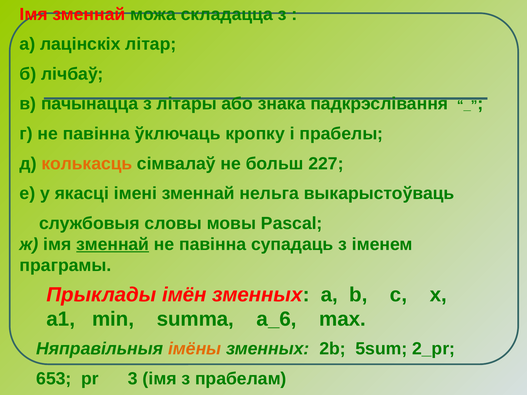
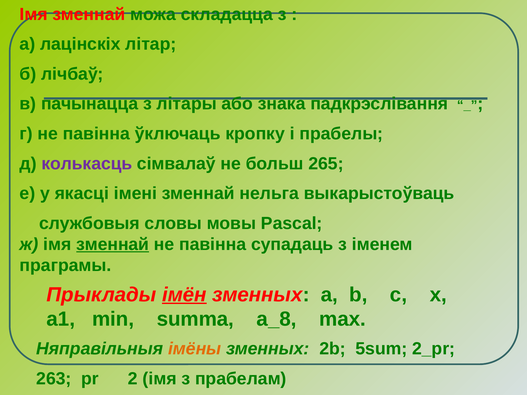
колькасць colour: orange -> purple
227: 227 -> 265
імён underline: none -> present
a_6: a_6 -> a_8
653: 653 -> 263
3: 3 -> 2
